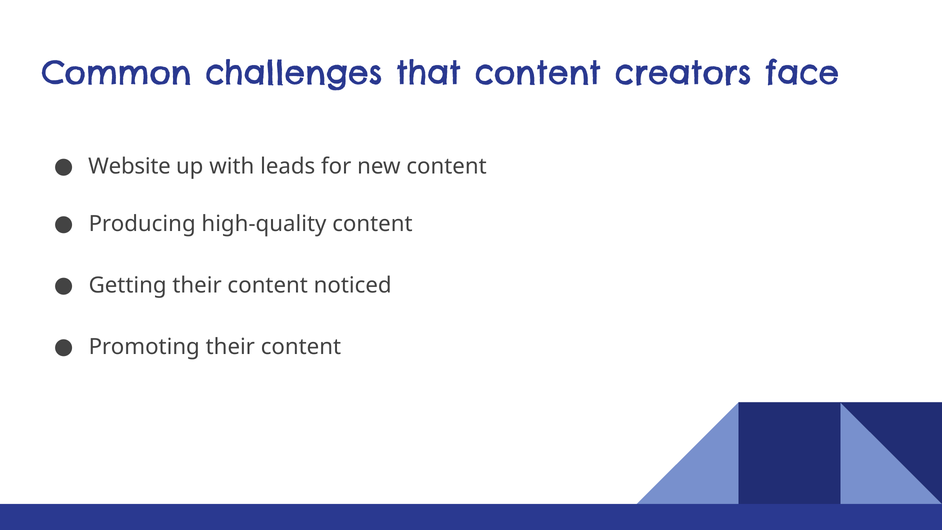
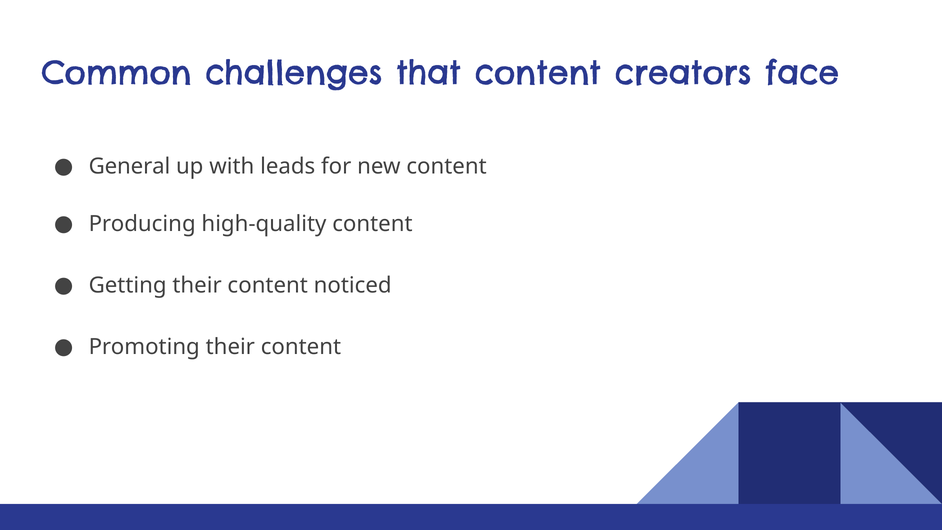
Website: Website -> General
